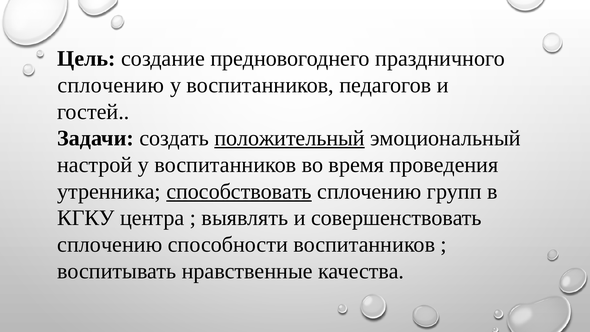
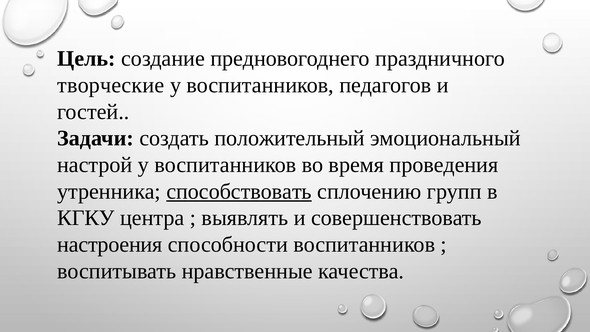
сплочению at (111, 85): сплочению -> творческие
положительный underline: present -> none
сплочению at (110, 244): сплочению -> настроения
